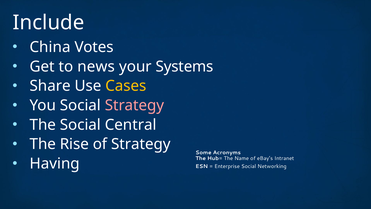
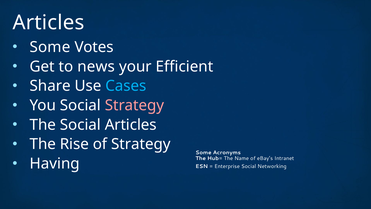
Include at (48, 22): Include -> Articles
China at (50, 47): China -> Some
Systems: Systems -> Efficient
Cases colour: yellow -> light blue
Social Central: Central -> Articles
